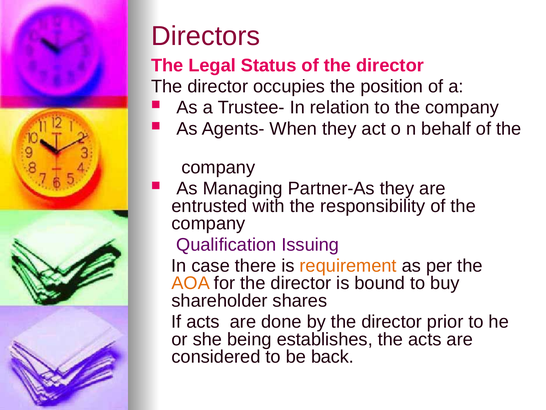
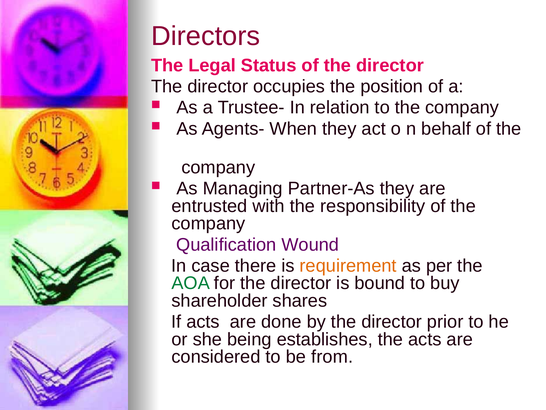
Issuing: Issuing -> Wound
AOA colour: orange -> green
back: back -> from
